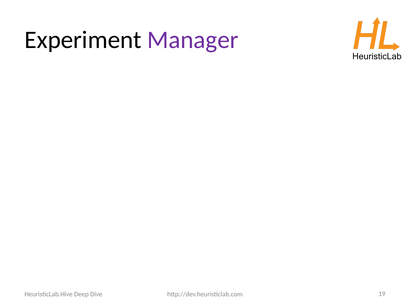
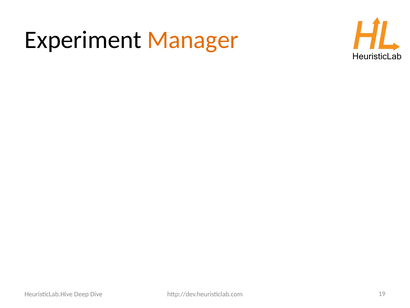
Manager colour: purple -> orange
